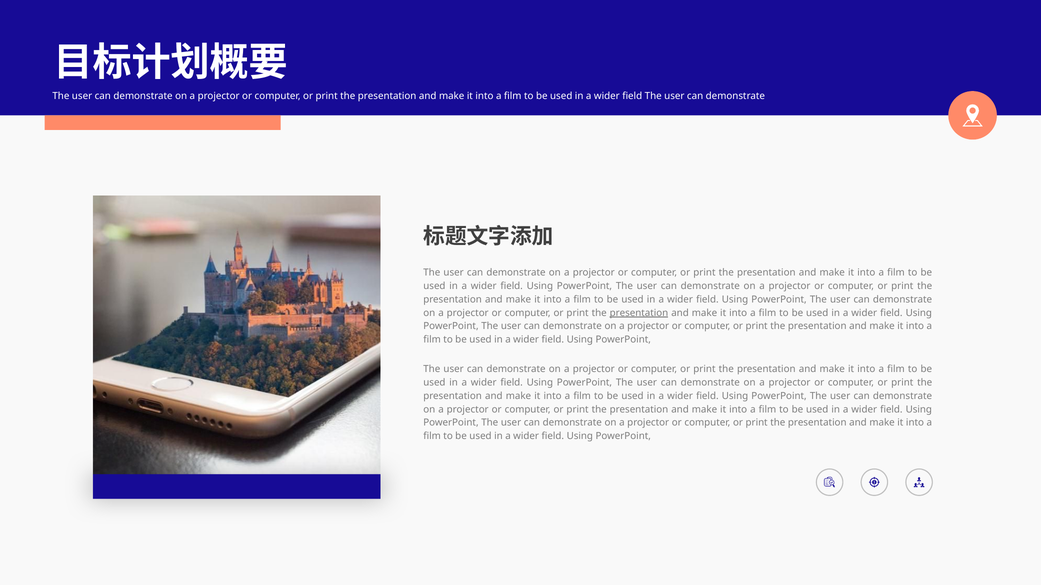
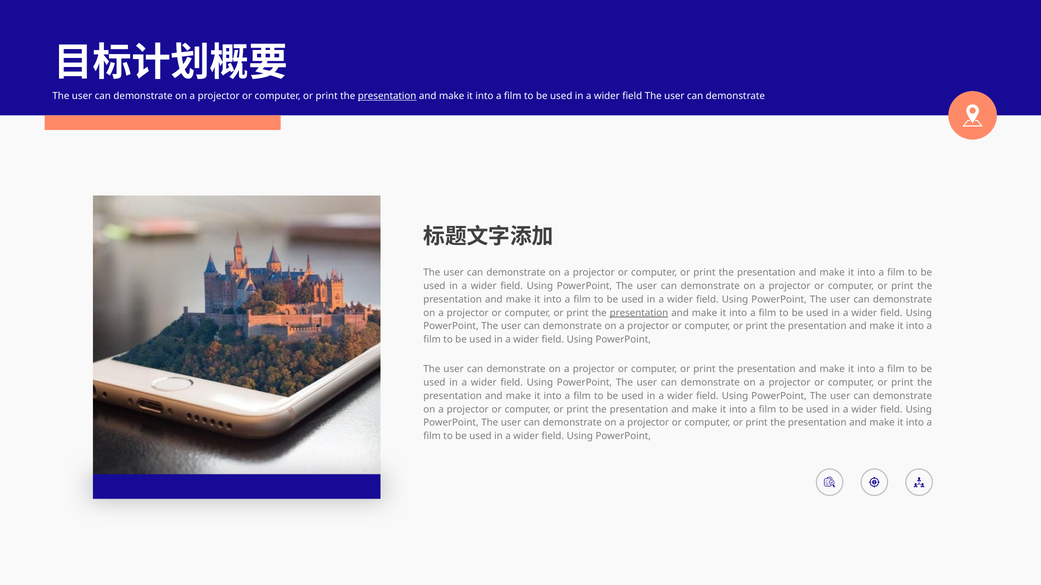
presentation at (387, 96) underline: none -> present
